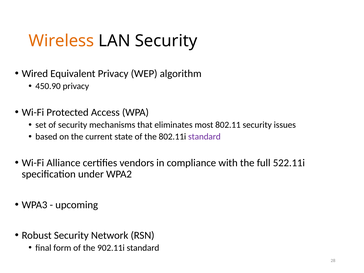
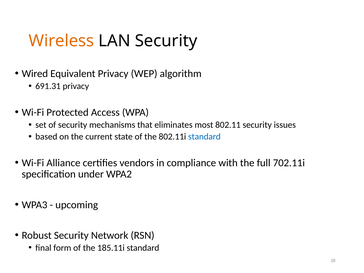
450.90: 450.90 -> 691.31
standard at (204, 137) colour: purple -> blue
522.11i: 522.11i -> 702.11i
902.11i: 902.11i -> 185.11i
